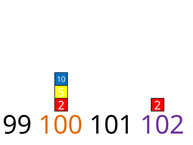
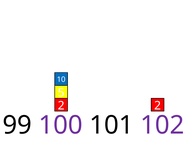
100 colour: orange -> purple
